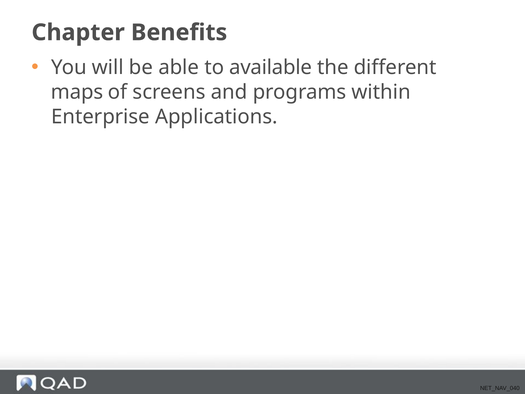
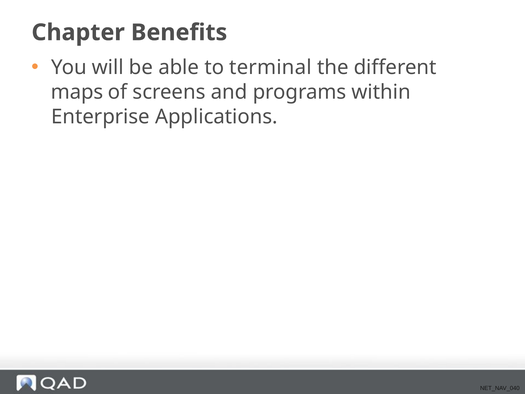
available: available -> terminal
